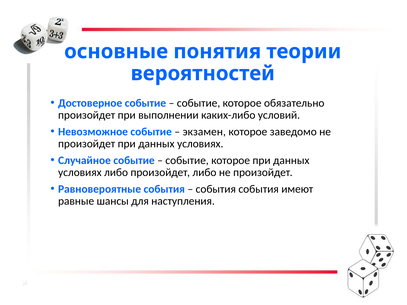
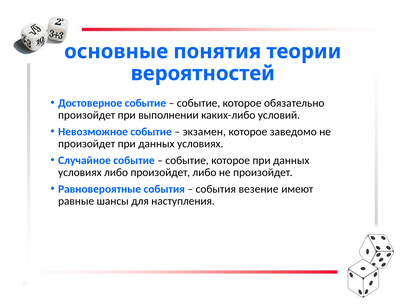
события события: события -> везение
